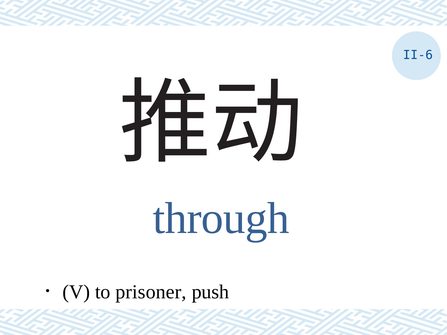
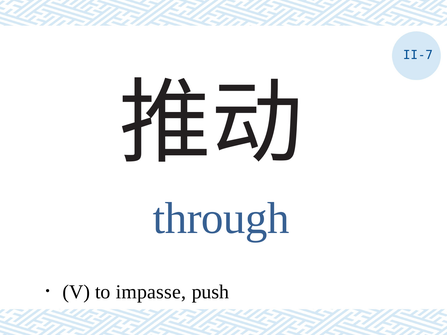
II-6: II-6 -> II-7
prisoner: prisoner -> impasse
